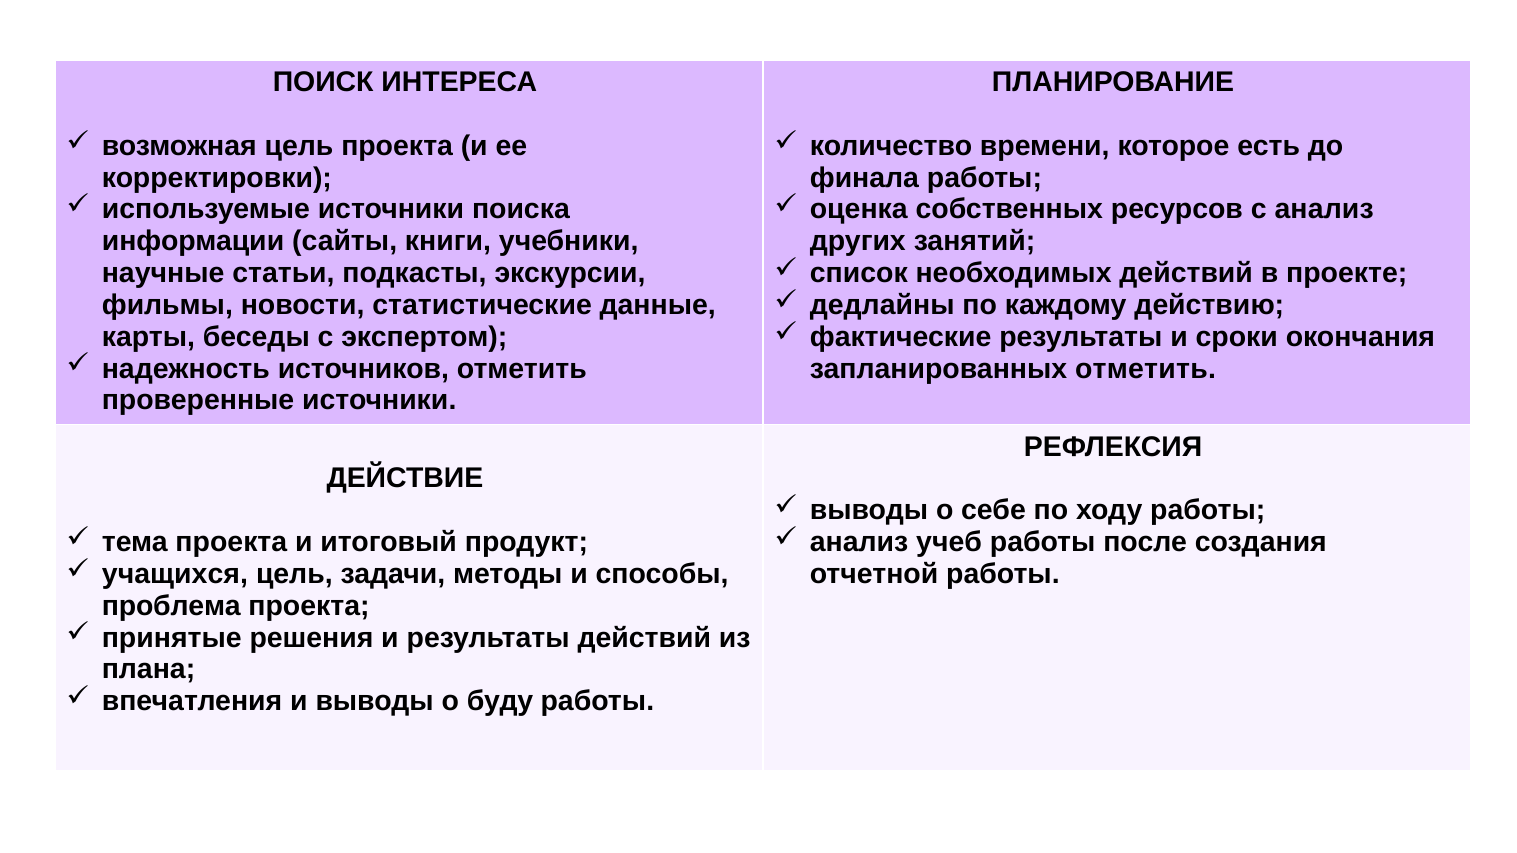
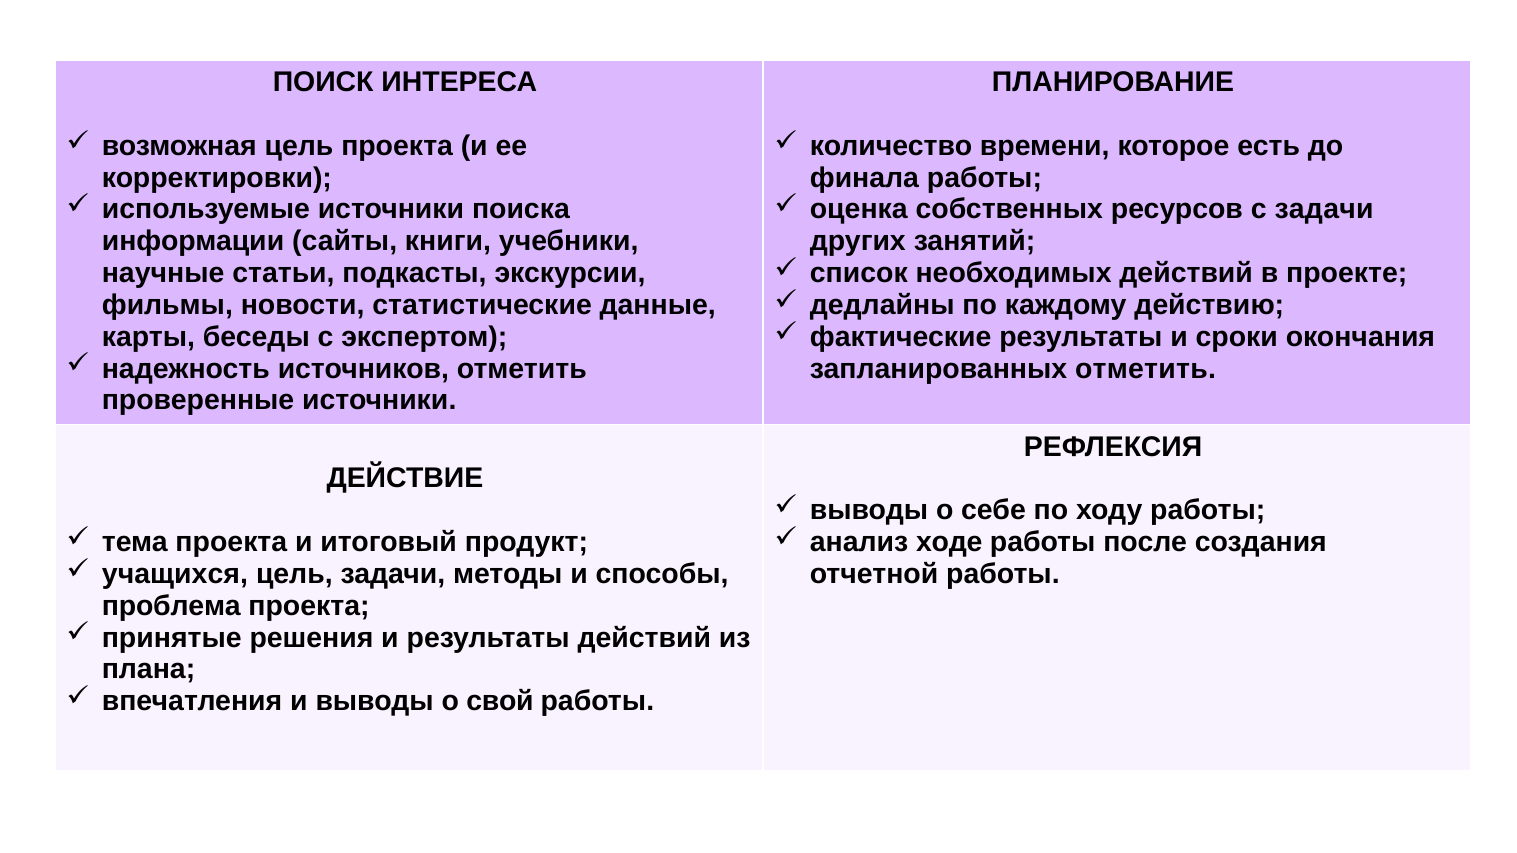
с анализ: анализ -> задачи
учеб: учеб -> ходе
буду: буду -> свой
